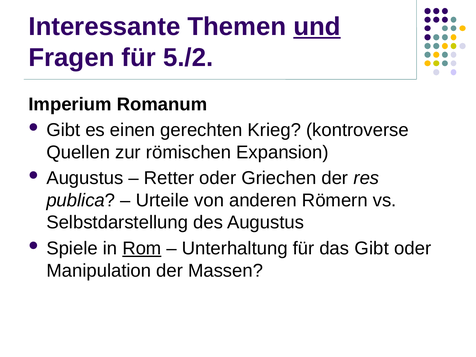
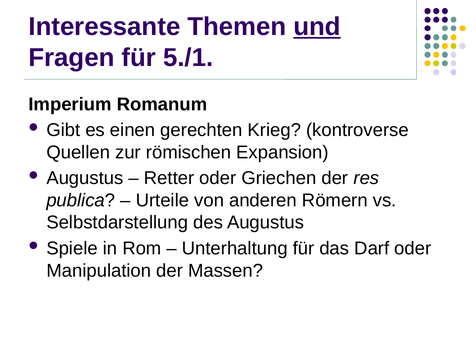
5./2: 5./2 -> 5./1
Rom underline: present -> none
das Gibt: Gibt -> Darf
